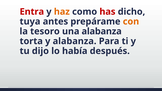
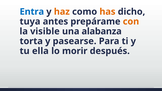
Entra colour: red -> blue
has colour: red -> orange
tesoro: tesoro -> visible
y alabanza: alabanza -> pasearse
dijo: dijo -> ella
había: había -> morir
